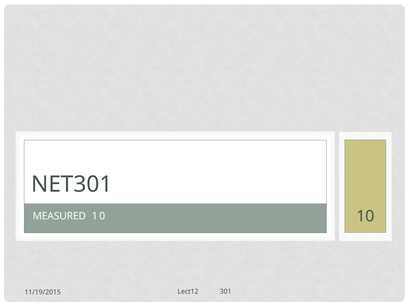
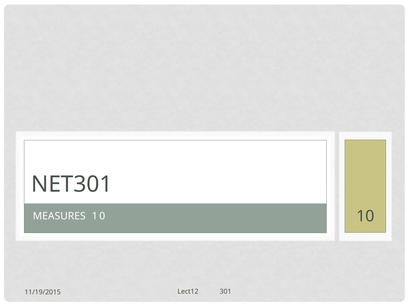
MEASURED: MEASURED -> MEASURES
